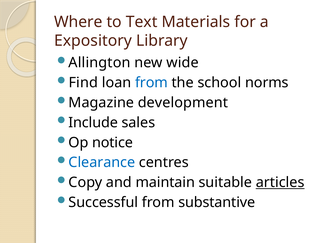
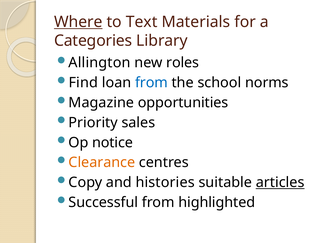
Where underline: none -> present
Expository: Expository -> Categories
wide: wide -> roles
development: development -> opportunities
Include: Include -> Priority
Clearance colour: blue -> orange
maintain: maintain -> histories
substantive: substantive -> highlighted
